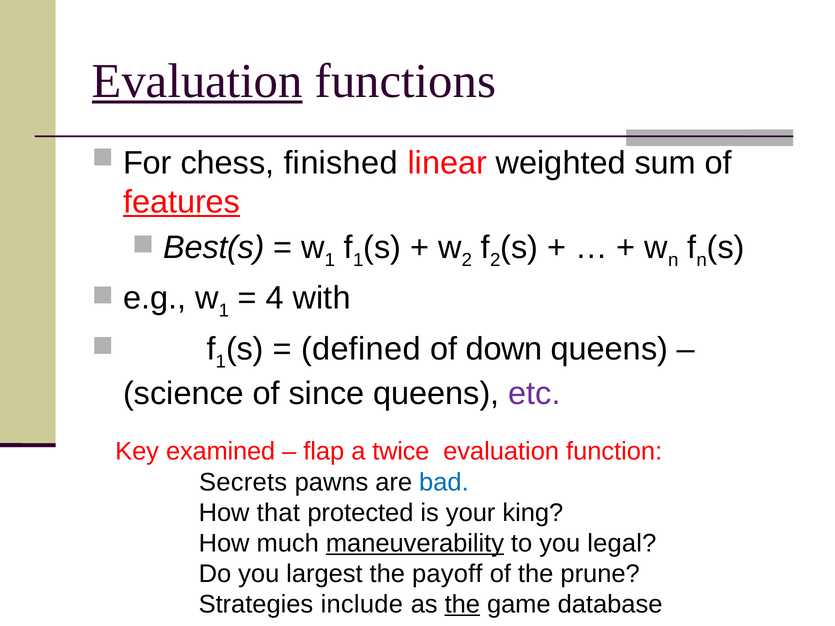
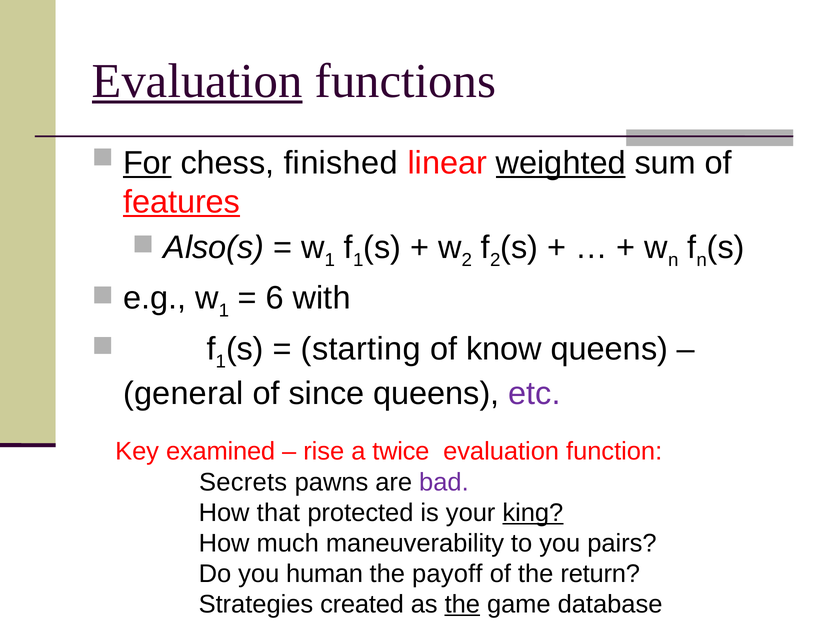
For underline: none -> present
weighted underline: none -> present
Best(s: Best(s -> Also(s
4: 4 -> 6
defined: defined -> starting
down: down -> know
science: science -> general
flap: flap -> rise
bad colour: blue -> purple
king underline: none -> present
maneuverability underline: present -> none
legal: legal -> pairs
largest: largest -> human
prune: prune -> return
include: include -> created
